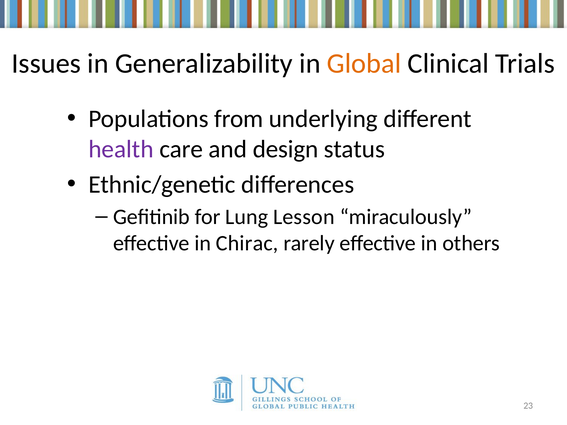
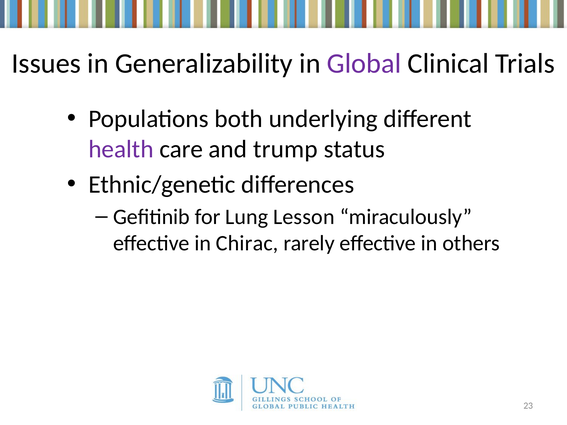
Global colour: orange -> purple
from: from -> both
design: design -> trump
